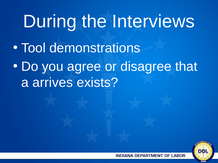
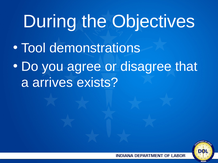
Interviews: Interviews -> Objectives
